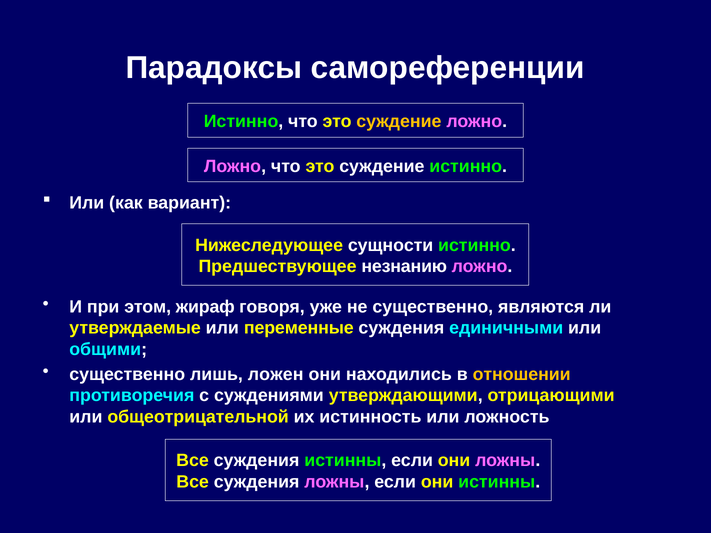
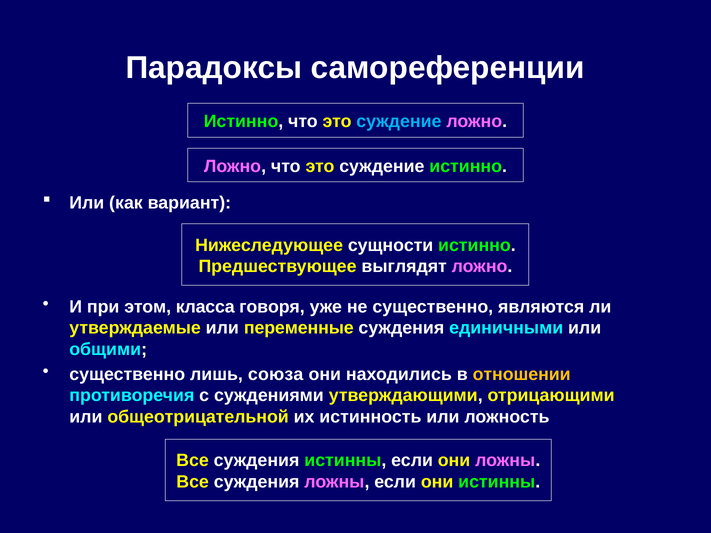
суждение at (399, 122) colour: yellow -> light blue
незнанию: незнанию -> выглядят
жираф: жираф -> класса
ложен: ложен -> союза
